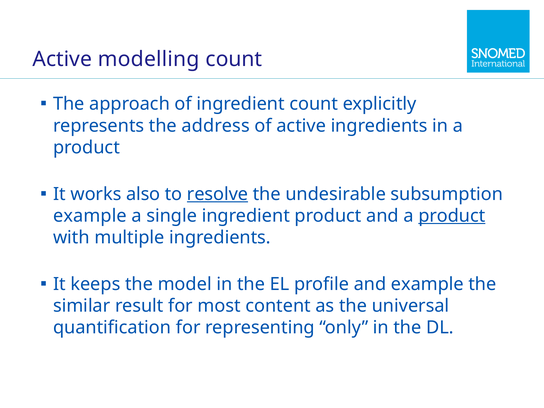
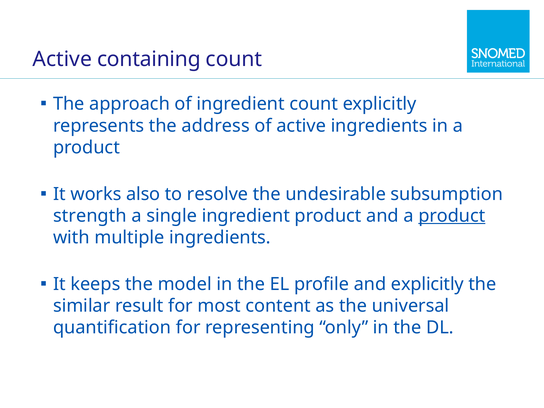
modelling: modelling -> containing
resolve underline: present -> none
example at (90, 216): example -> strength
and example: example -> explicitly
